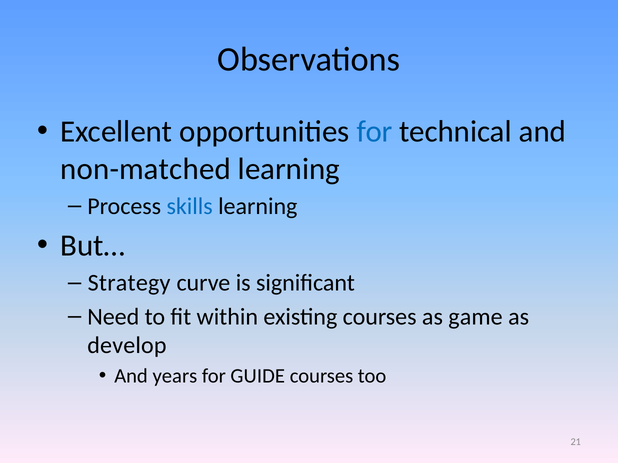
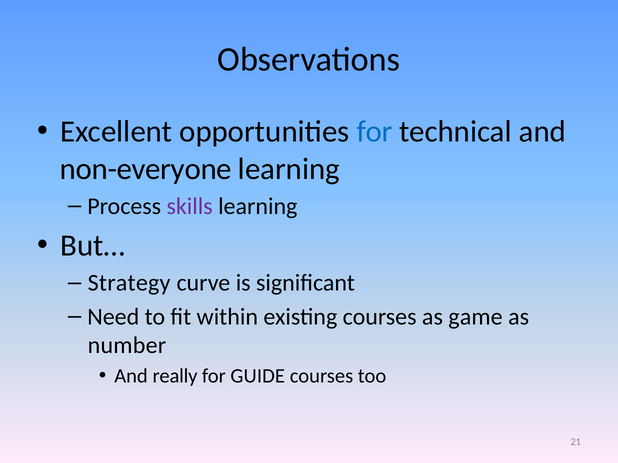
non-matched: non-matched -> non-everyone
skills colour: blue -> purple
develop: develop -> number
years: years -> really
